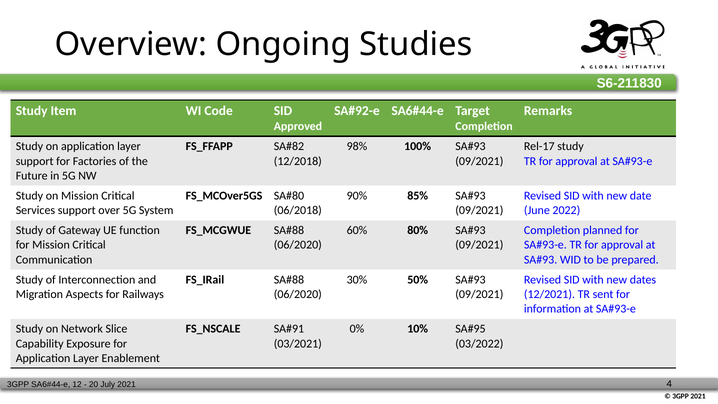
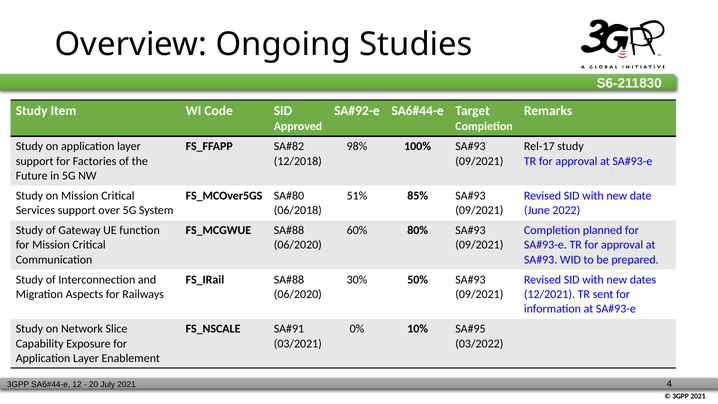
90%: 90% -> 51%
